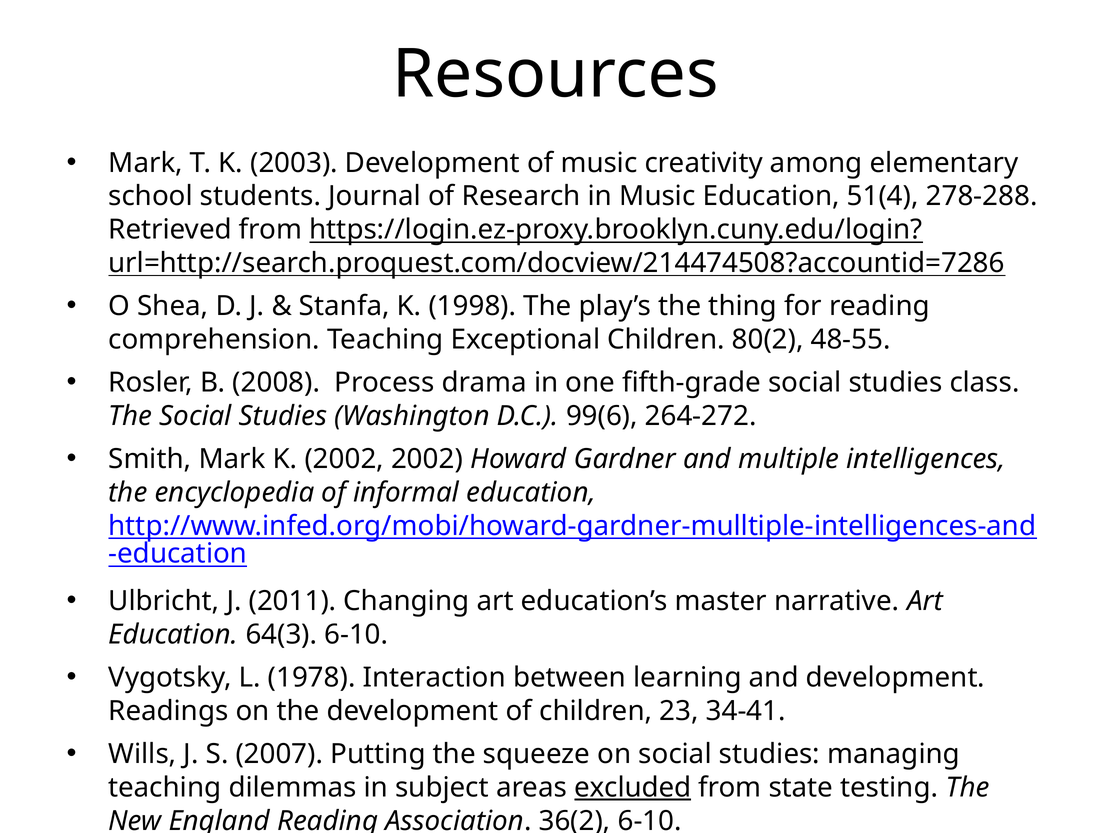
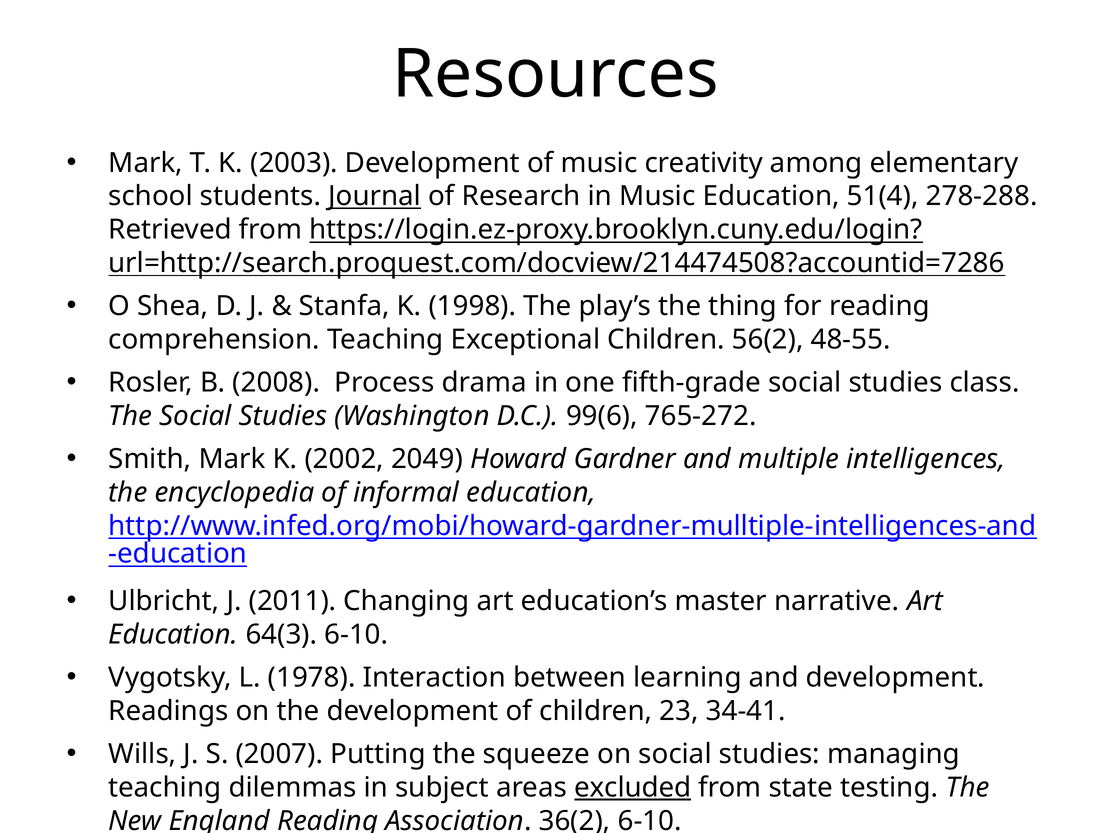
Journal underline: none -> present
80(2: 80(2 -> 56(2
264-272: 264-272 -> 765-272
2002 2002: 2002 -> 2049
